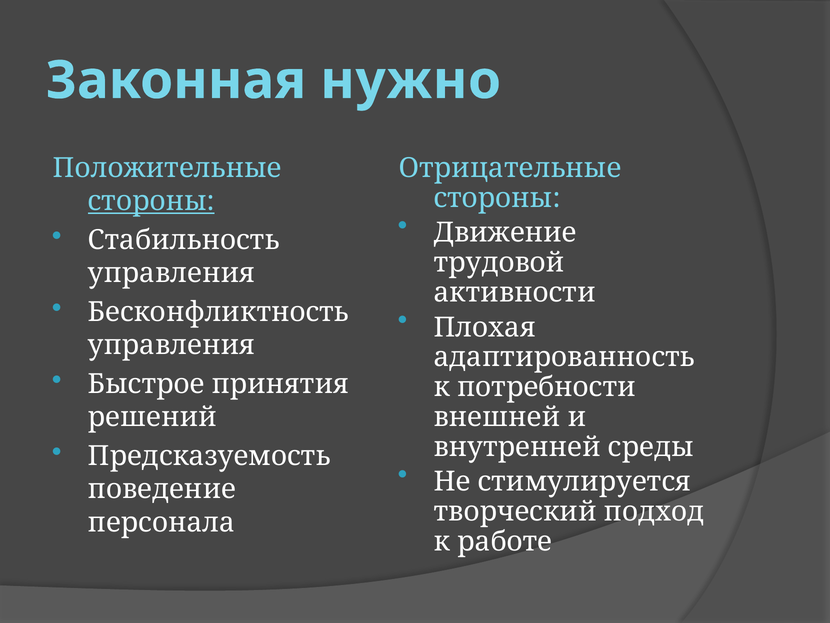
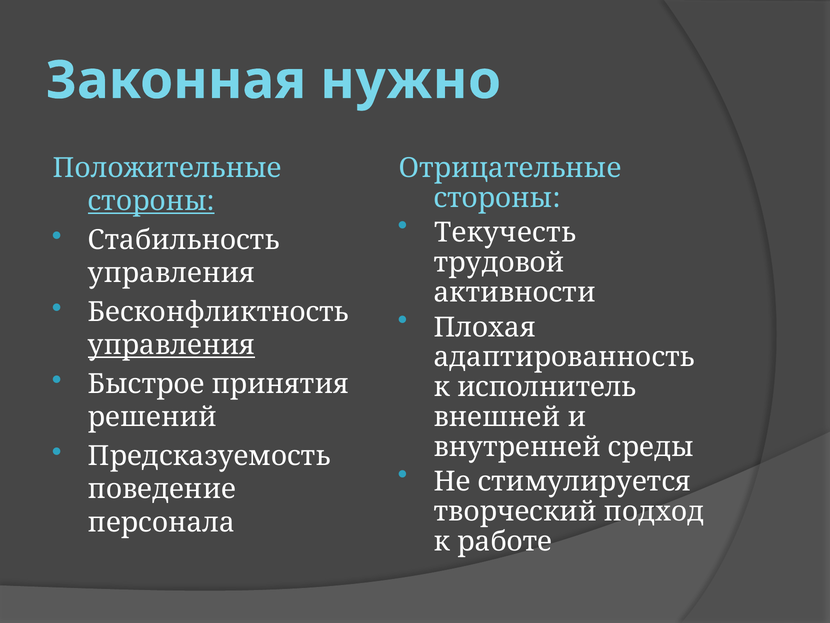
Движение: Движение -> Текучесть
управления at (172, 345) underline: none -> present
потребности: потребности -> исполнитель
